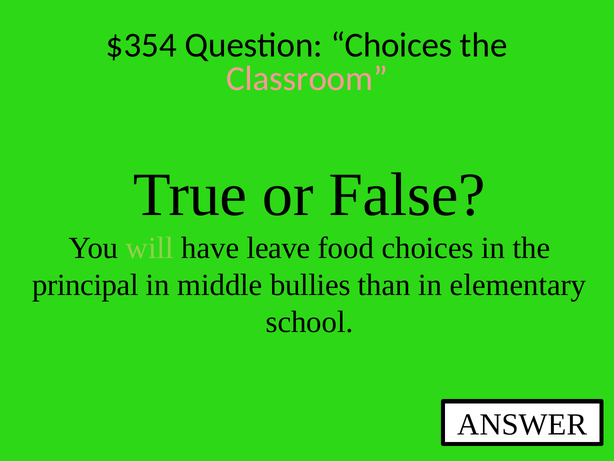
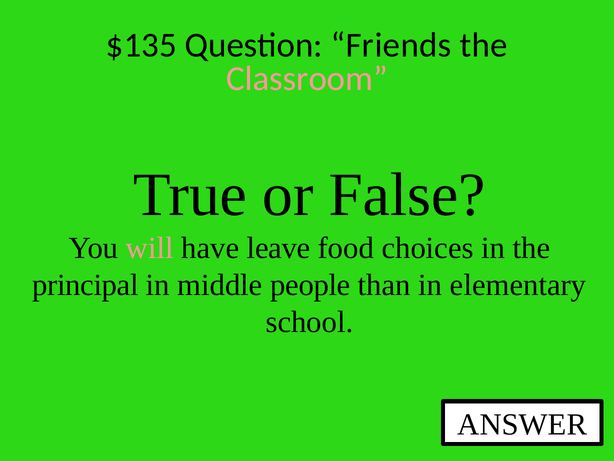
$354: $354 -> $135
Question Choices: Choices -> Friends
will colour: light green -> pink
bullies: bullies -> people
